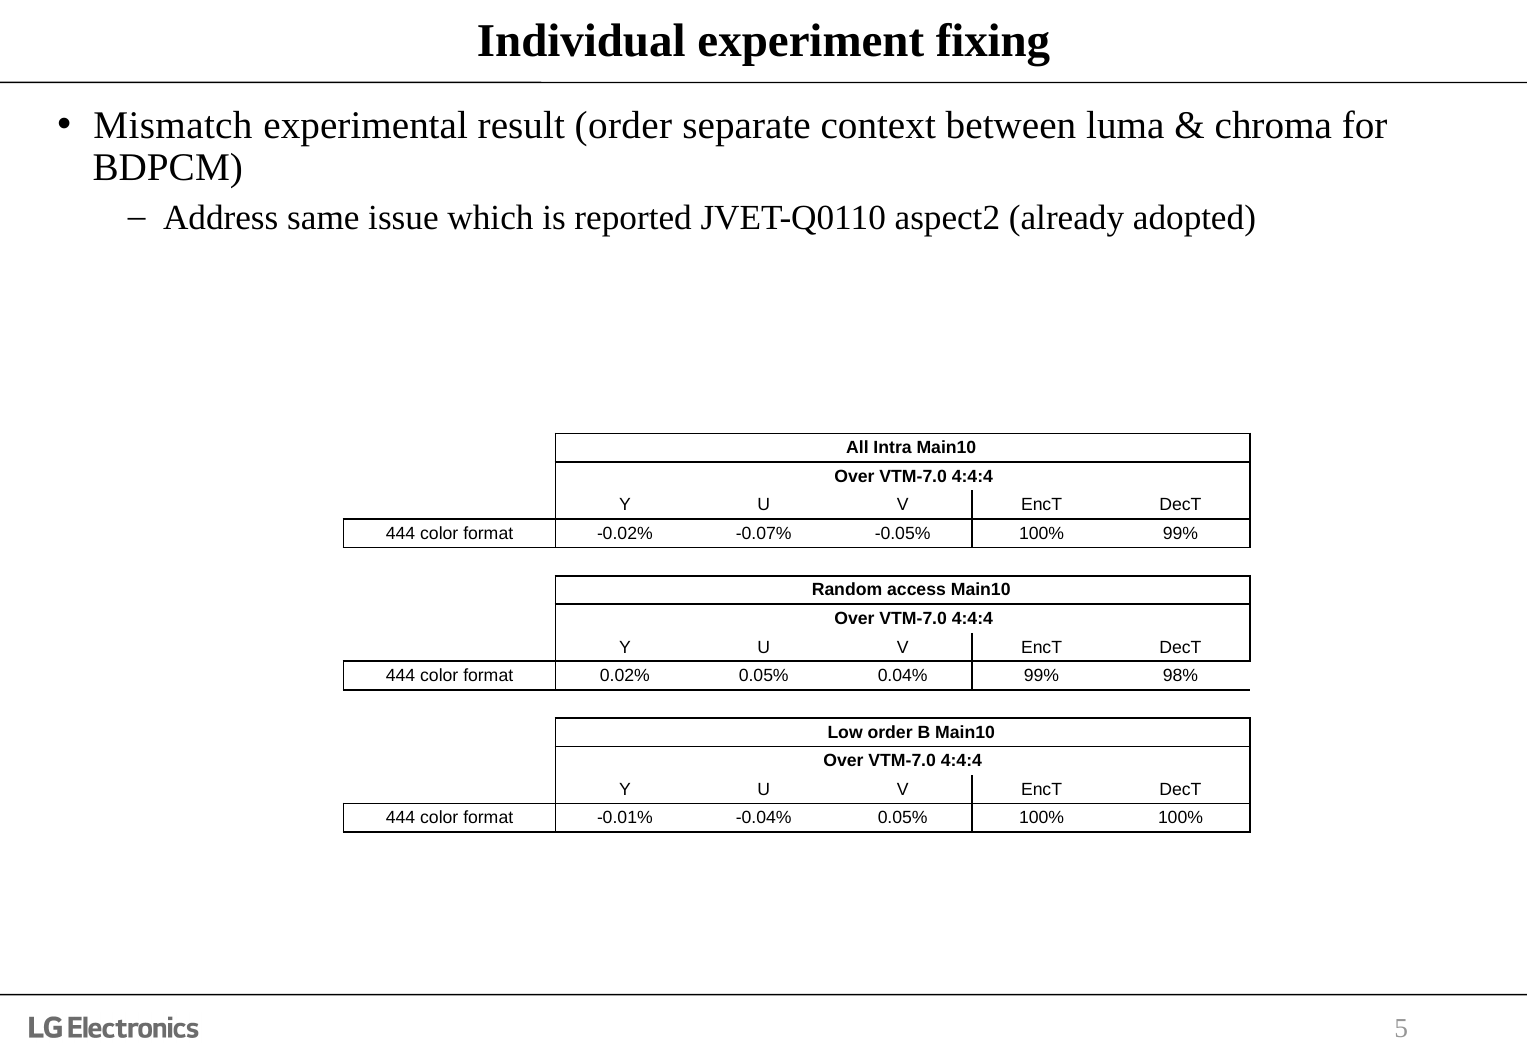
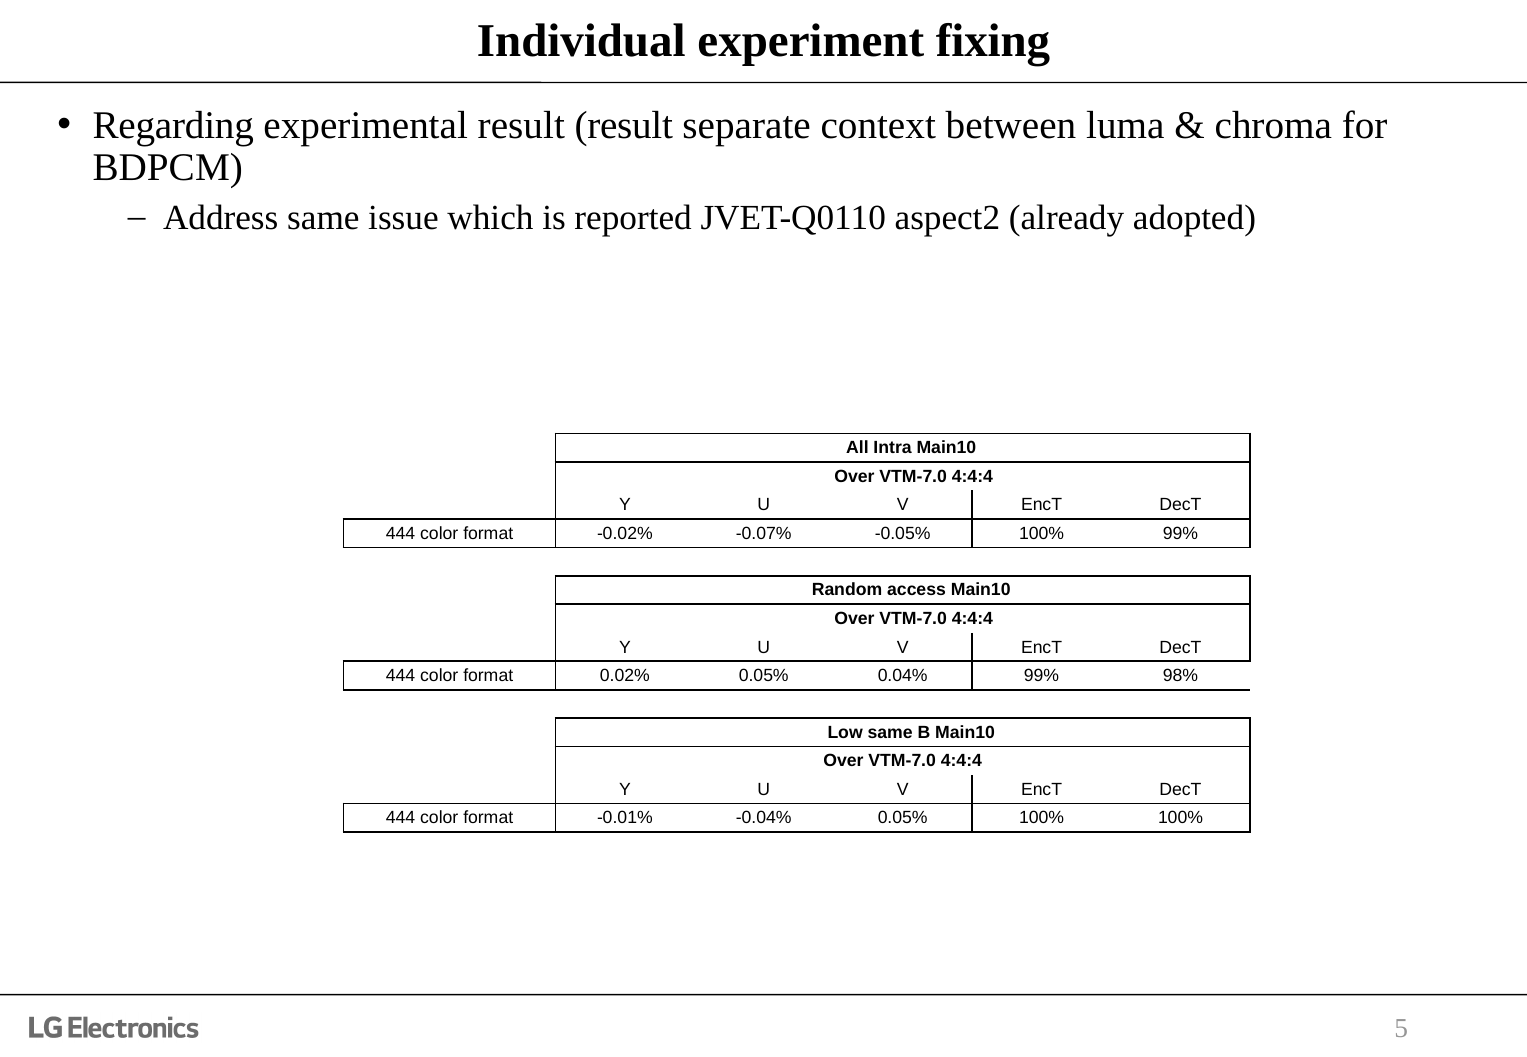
Mismatch: Mismatch -> Regarding
result order: order -> result
Low order: order -> same
